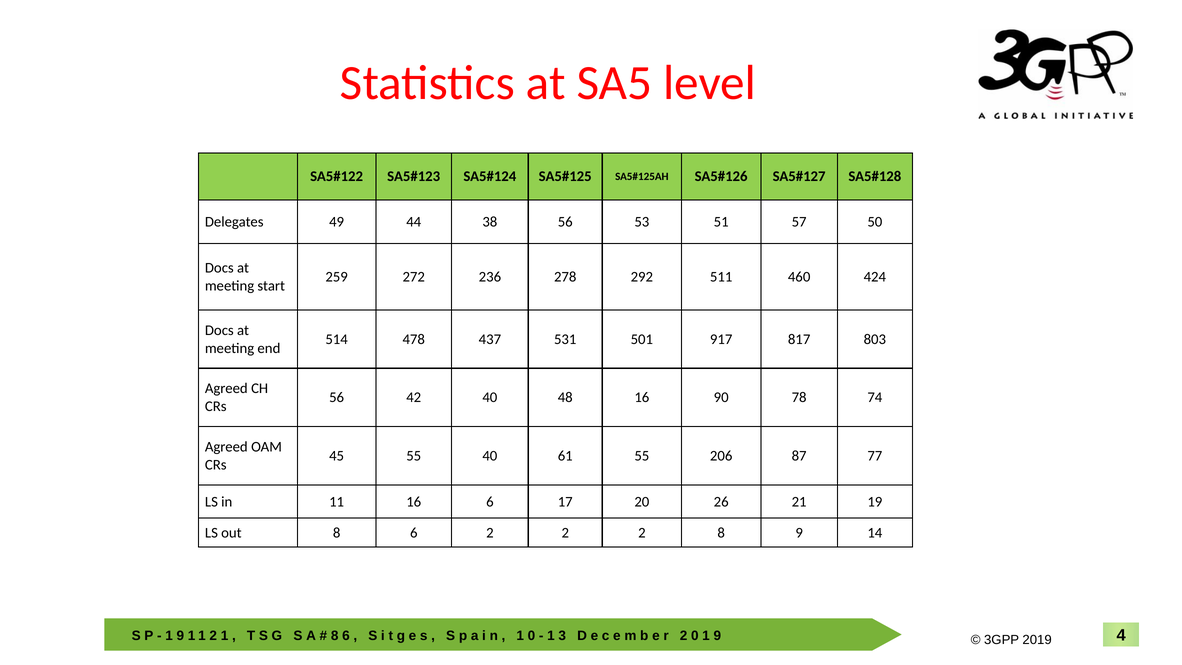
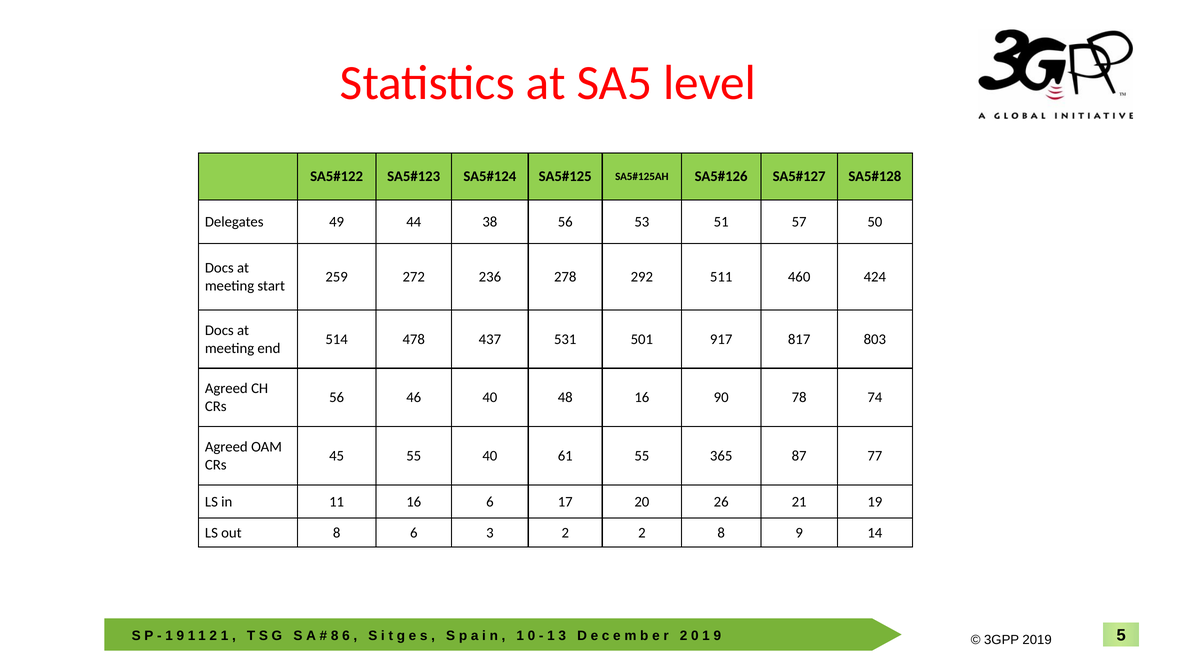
42: 42 -> 46
206: 206 -> 365
6 2: 2 -> 3
4: 4 -> 5
